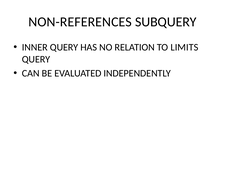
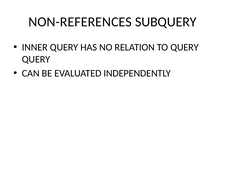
TO LIMITS: LIMITS -> QUERY
